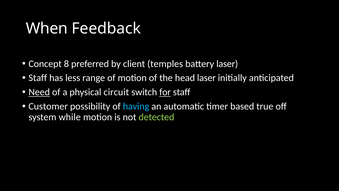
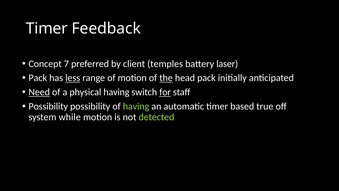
When at (47, 28): When -> Timer
8: 8 -> 7
Staff at (38, 78): Staff -> Pack
less underline: none -> present
the underline: none -> present
head laser: laser -> pack
physical circuit: circuit -> having
Customer at (48, 106): Customer -> Possibility
having at (136, 106) colour: light blue -> light green
